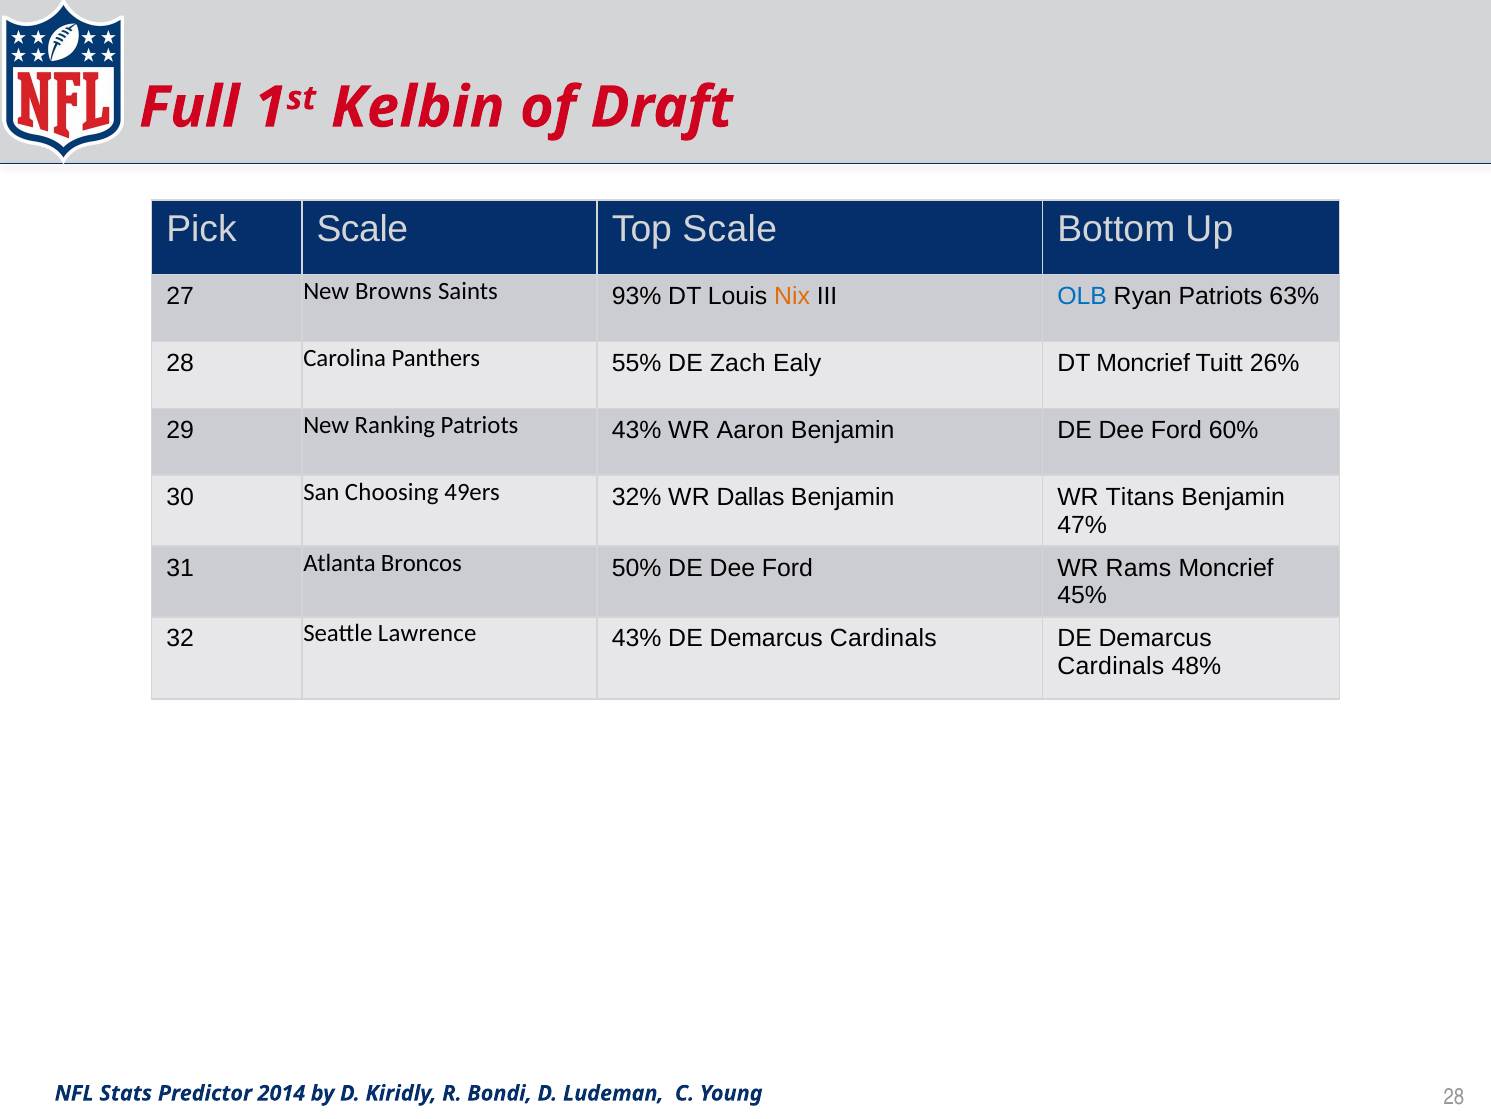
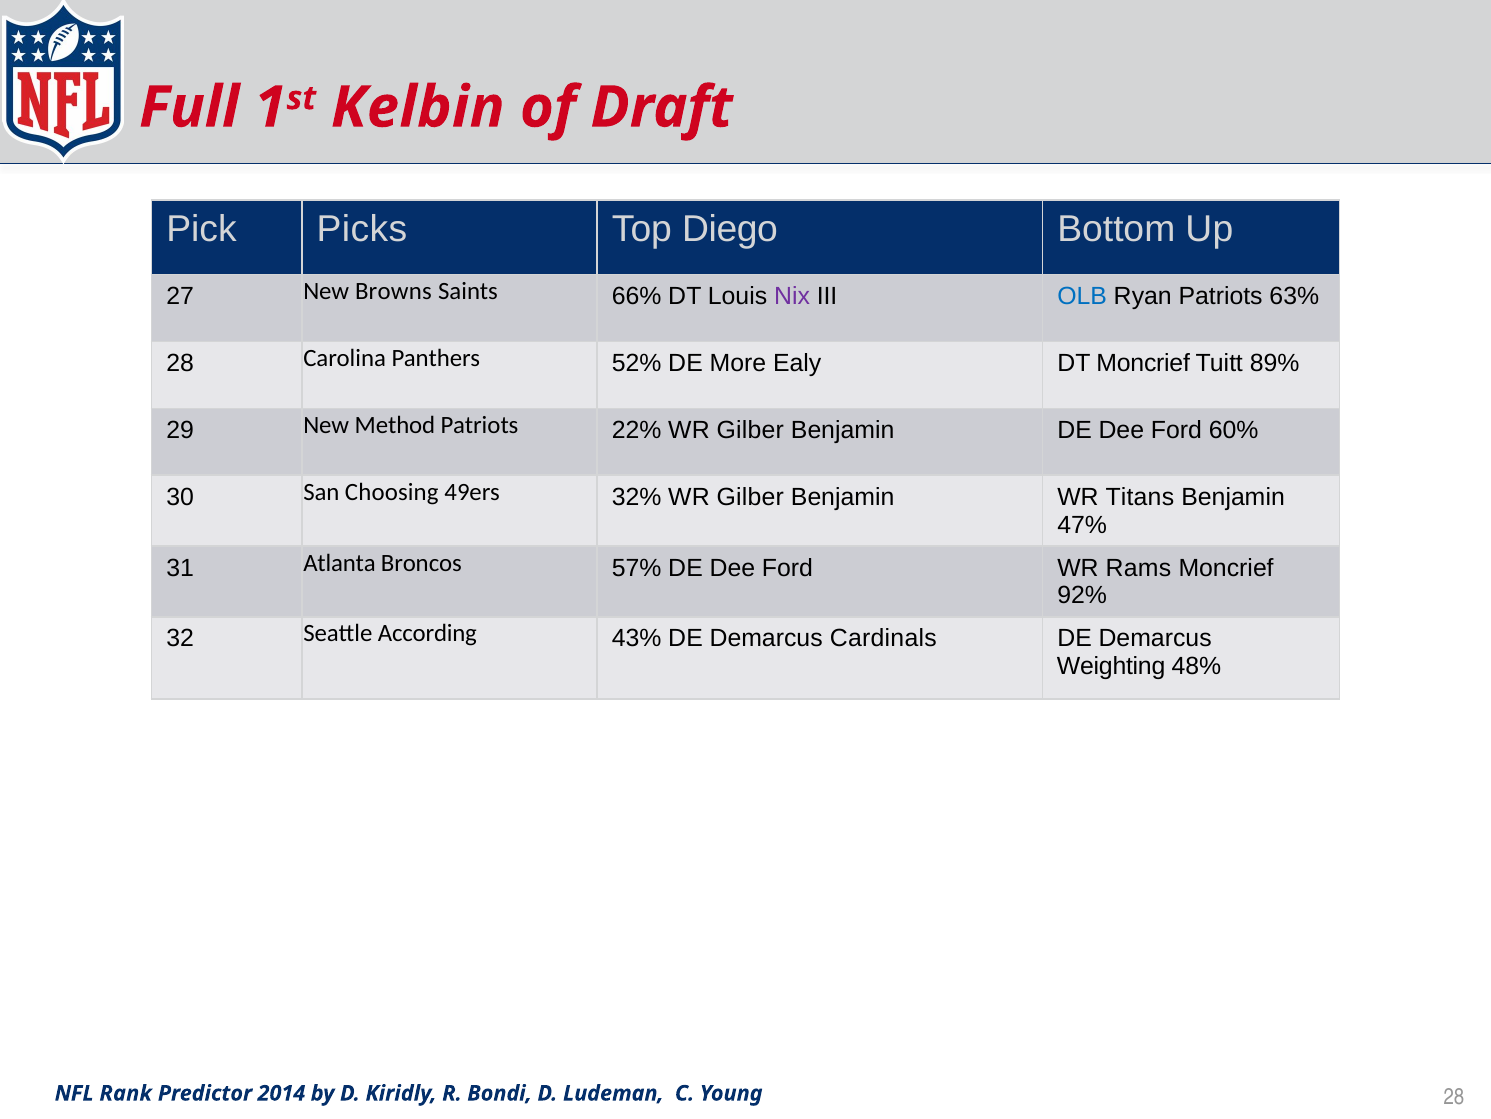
Pick Scale: Scale -> Picks
Top Scale: Scale -> Diego
93%: 93% -> 66%
Nix colour: orange -> purple
55%: 55% -> 52%
Zach: Zach -> More
26%: 26% -> 89%
Ranking: Ranking -> Method
Patriots 43%: 43% -> 22%
Aaron at (750, 430): Aaron -> Gilber
32% WR Dallas: Dallas -> Gilber
50%: 50% -> 57%
45%: 45% -> 92%
Lawrence: Lawrence -> According
Cardinals at (1111, 666): Cardinals -> Weighting
Stats: Stats -> Rank
